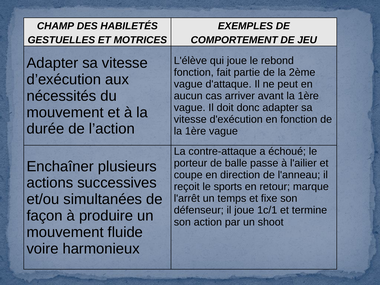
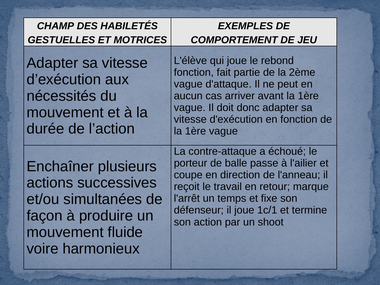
sports: sports -> travail
